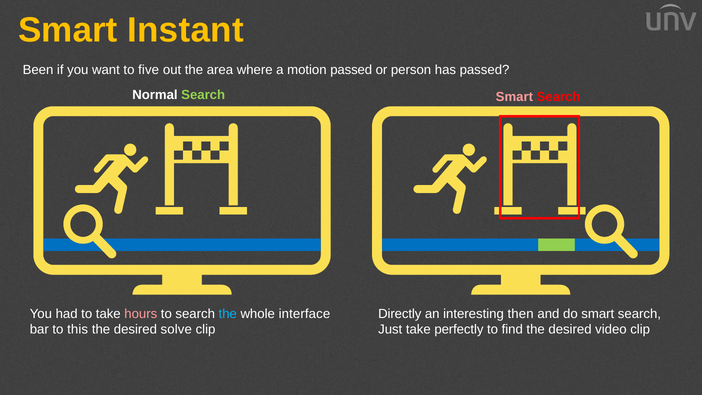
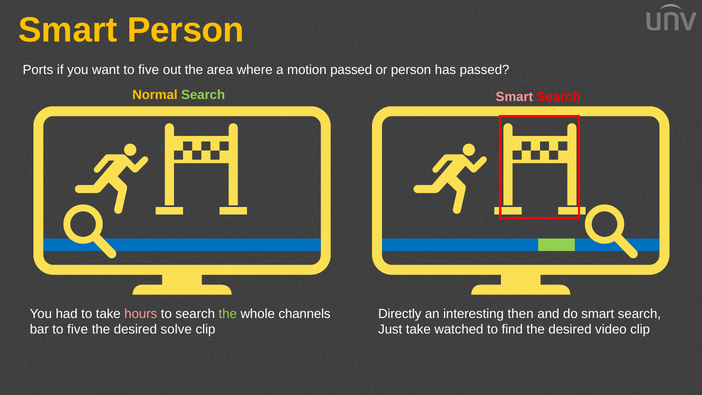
Smart Instant: Instant -> Person
Been: Been -> Ports
Normal colour: white -> yellow
the at (228, 314) colour: light blue -> light green
interface: interface -> channels
bar to this: this -> five
perfectly: perfectly -> watched
